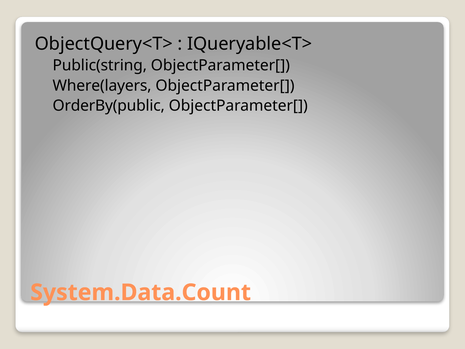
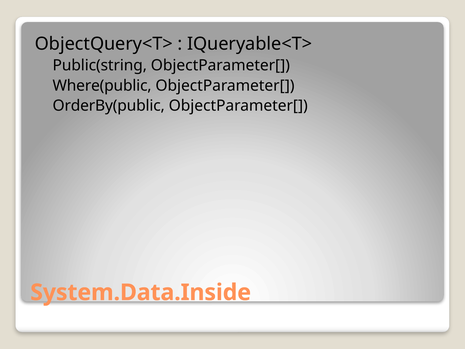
Where(layers: Where(layers -> Where(public
System.Data.Count: System.Data.Count -> System.Data.Inside
